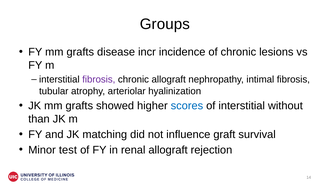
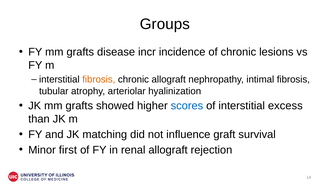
fibrosis at (99, 79) colour: purple -> orange
without: without -> excess
test: test -> first
